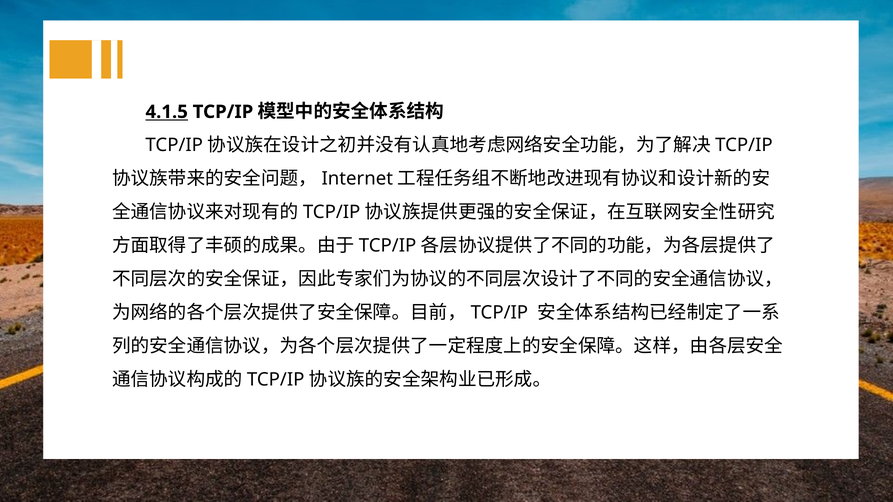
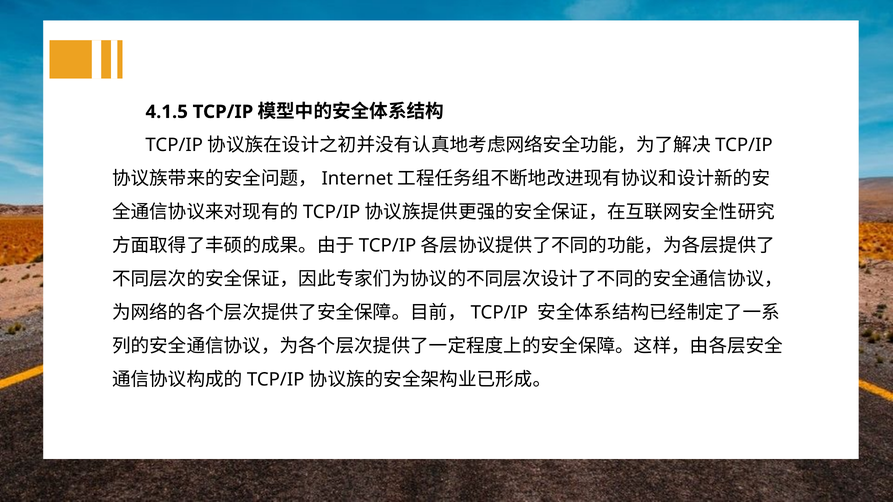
4.1.5 underline: present -> none
